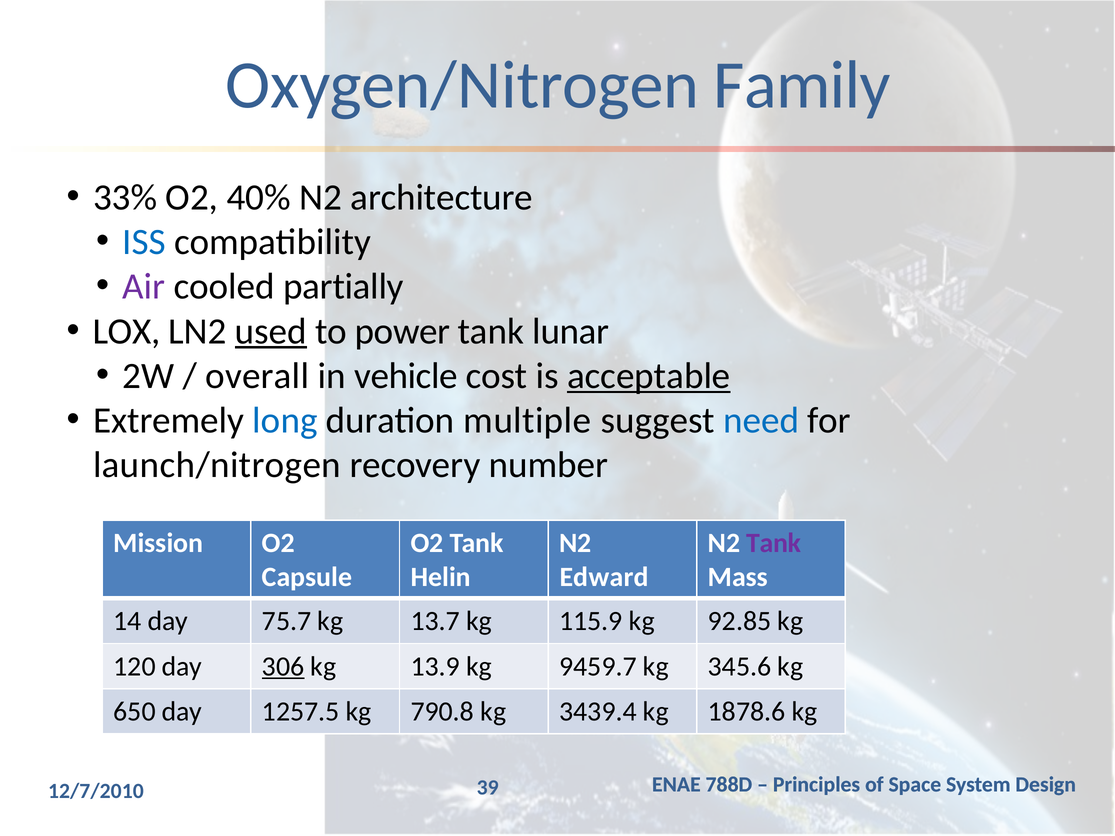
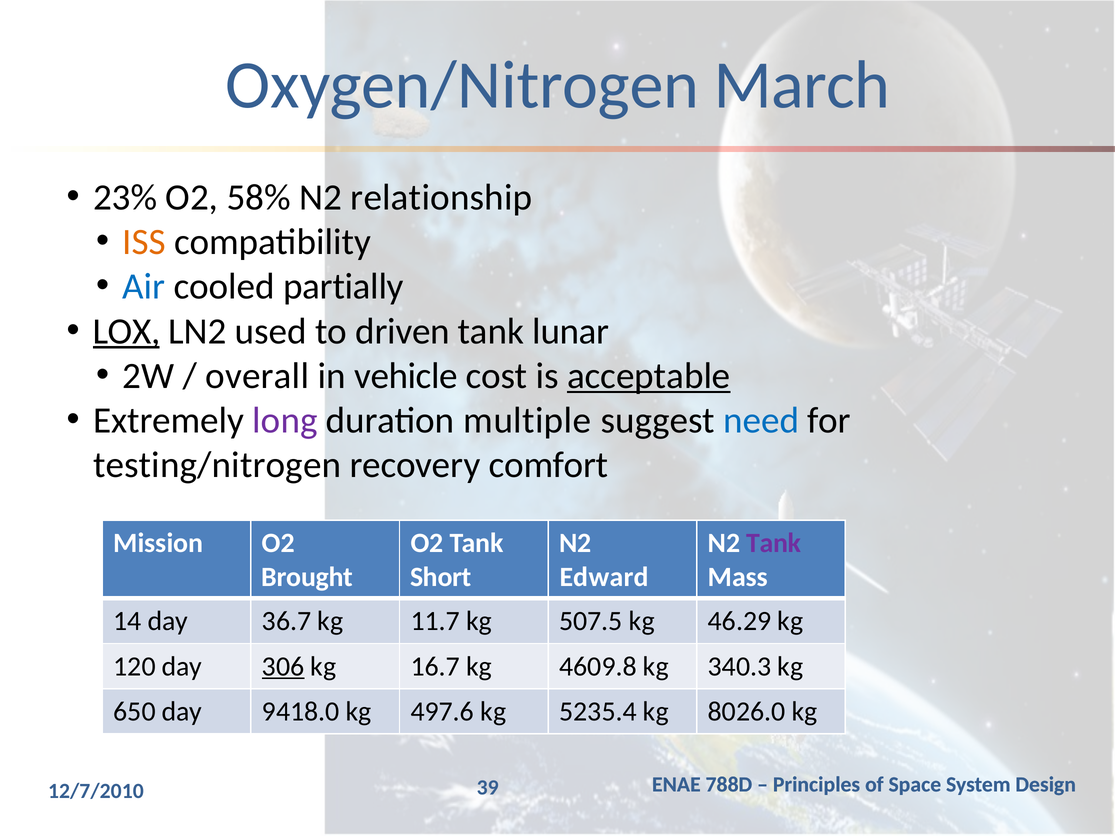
Family: Family -> March
33%: 33% -> 23%
40%: 40% -> 58%
architecture: architecture -> relationship
ISS colour: blue -> orange
Air colour: purple -> blue
LOX underline: none -> present
used underline: present -> none
power: power -> driven
long colour: blue -> purple
launch/nitrogen: launch/nitrogen -> testing/nitrogen
number: number -> comfort
Capsule: Capsule -> Brought
Helin: Helin -> Short
75.7: 75.7 -> 36.7
13.7: 13.7 -> 11.7
115.9: 115.9 -> 507.5
92.85: 92.85 -> 46.29
13.9: 13.9 -> 16.7
9459.7: 9459.7 -> 4609.8
345.6: 345.6 -> 340.3
1257.5: 1257.5 -> 9418.0
790.8: 790.8 -> 497.6
3439.4: 3439.4 -> 5235.4
1878.6: 1878.6 -> 8026.0
